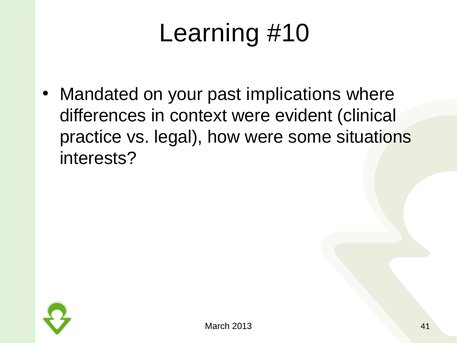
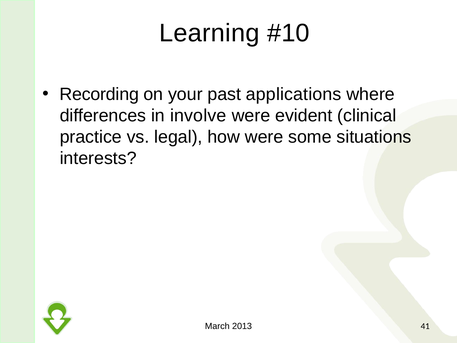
Mandated: Mandated -> Recording
implications: implications -> applications
context: context -> involve
